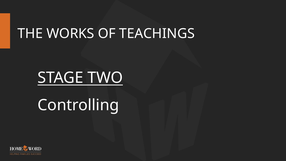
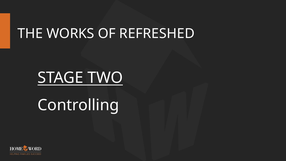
TEACHINGS: TEACHINGS -> REFRESHED
